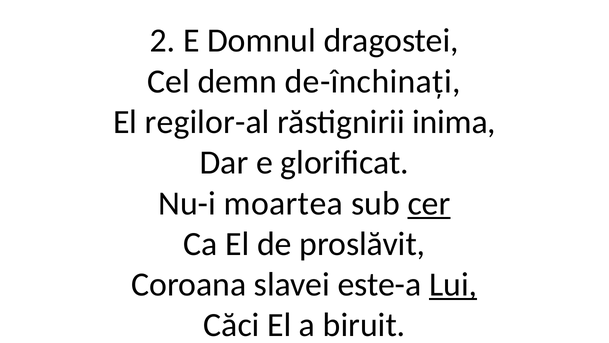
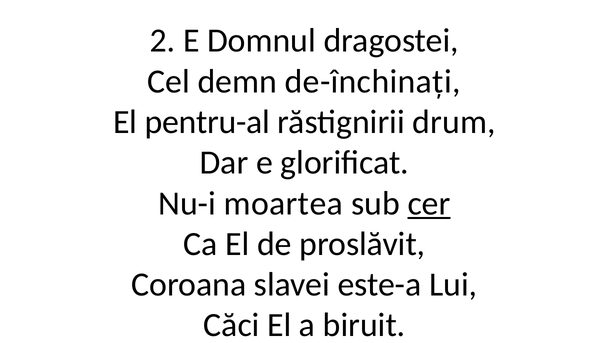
regilor-al: regilor-al -> pentru-al
inima: inima -> drum
Lui underline: present -> none
